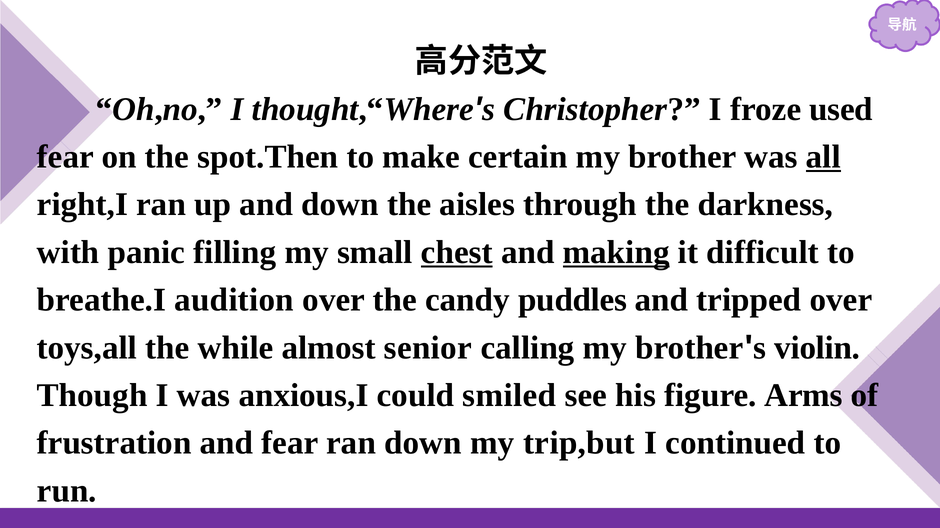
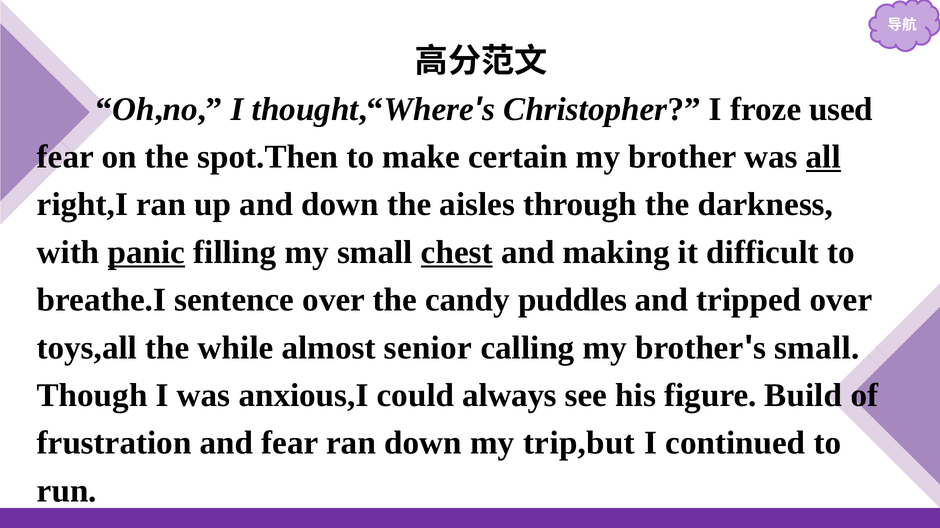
panic underline: none -> present
making underline: present -> none
audition: audition -> sentence
violin at (817, 348): violin -> small
smiled: smiled -> always
Arms: Arms -> Build
